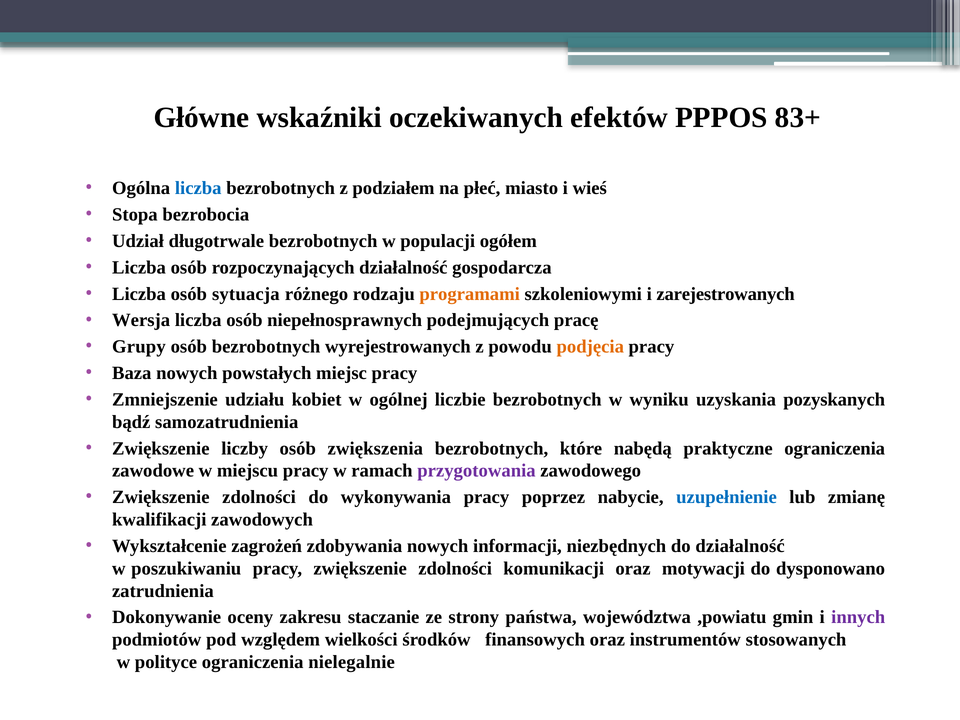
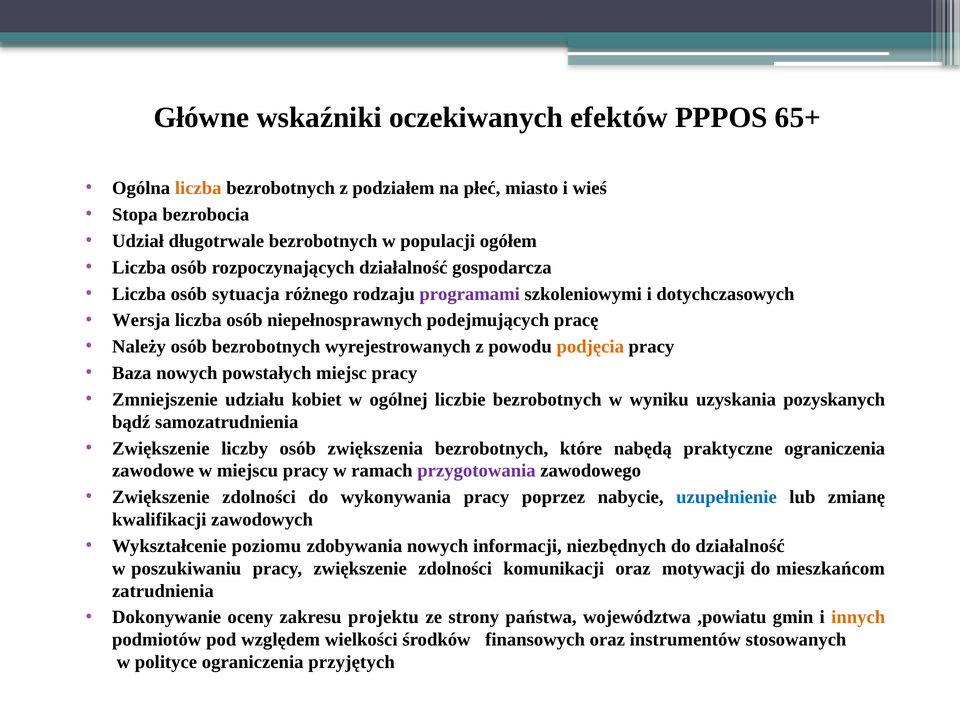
83+: 83+ -> 65+
liczba at (198, 188) colour: blue -> orange
programami colour: orange -> purple
zarejestrowanych: zarejestrowanych -> dotychczasowych
Grupy: Grupy -> Należy
zagrożeń: zagrożeń -> poziomu
dysponowano: dysponowano -> mieszkańcom
staczanie: staczanie -> projektu
innych colour: purple -> orange
nielegalnie: nielegalnie -> przyjętych
